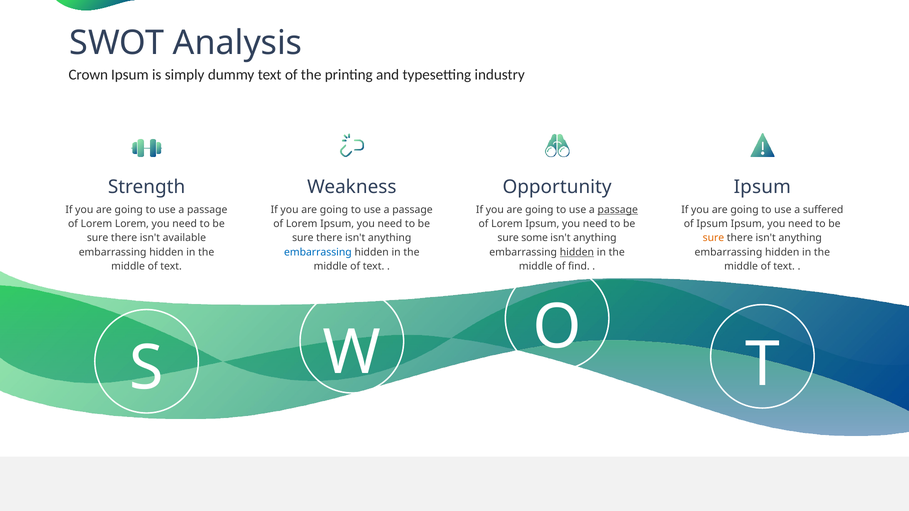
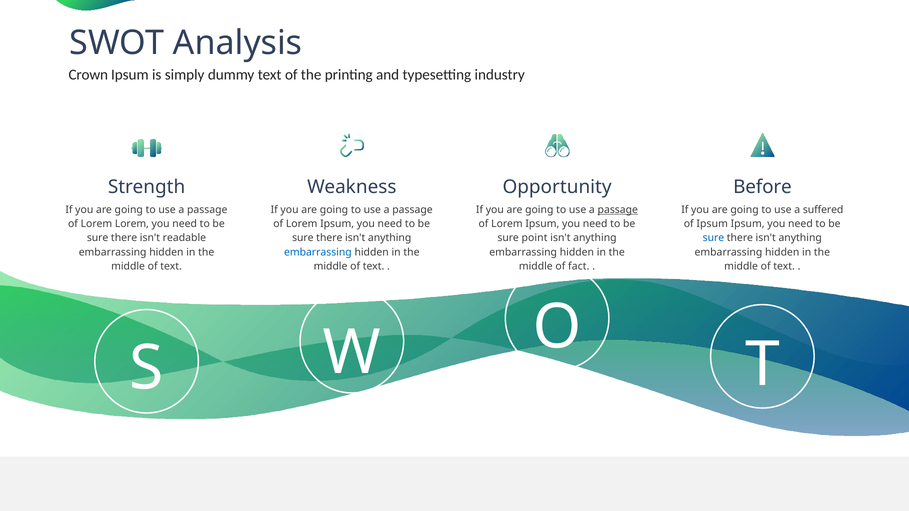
Opportunity Ipsum: Ipsum -> Before
available: available -> readable
some: some -> point
sure at (713, 238) colour: orange -> blue
hidden at (577, 252) underline: present -> none
find: find -> fact
